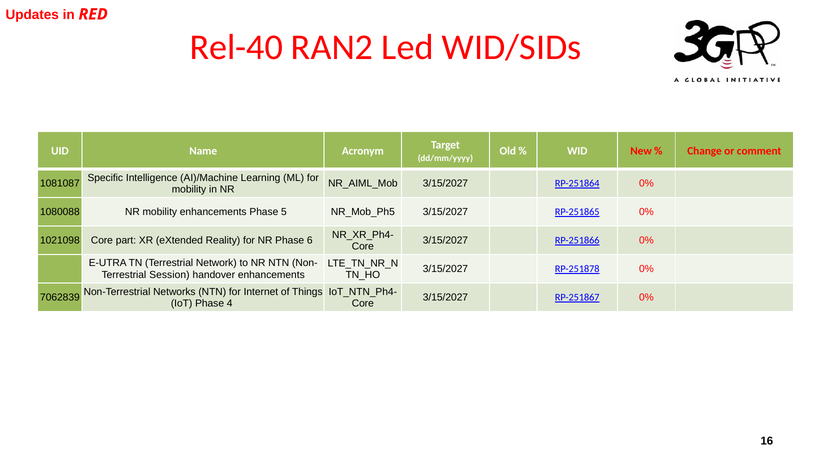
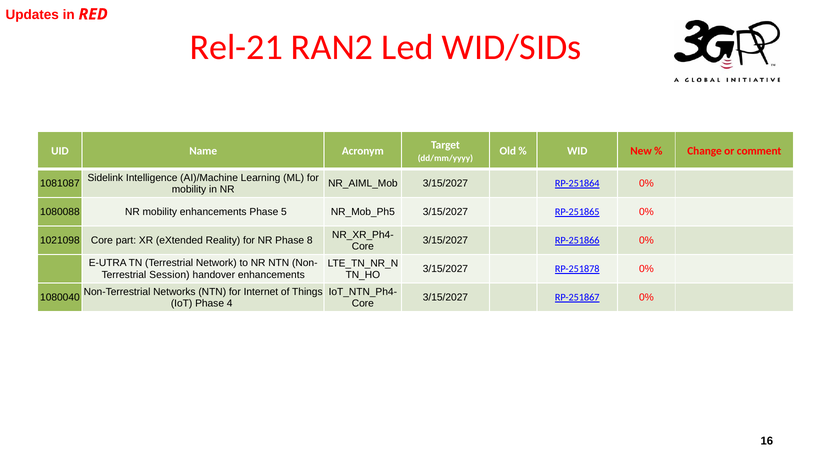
Rel-40: Rel-40 -> Rel-21
Specific: Specific -> Sidelink
6: 6 -> 8
7062839: 7062839 -> 1080040
